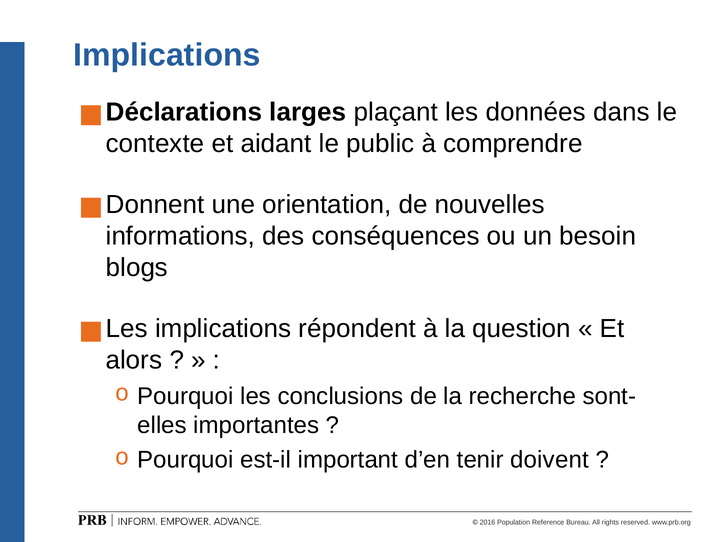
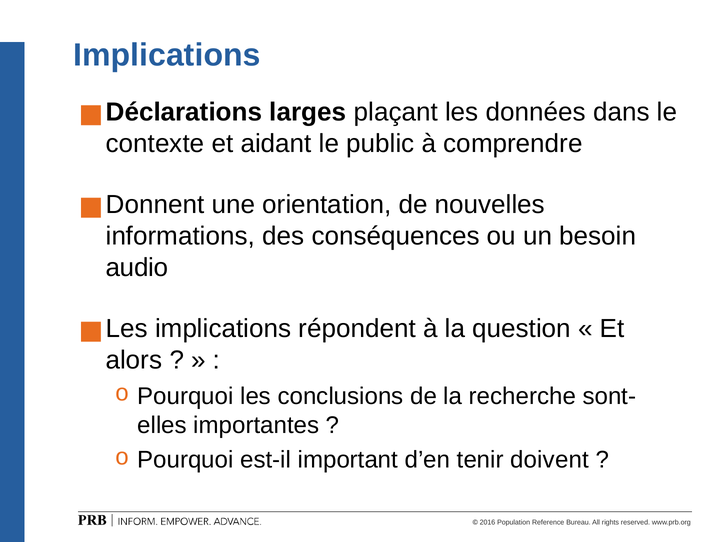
blogs: blogs -> audio
